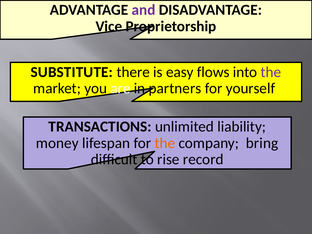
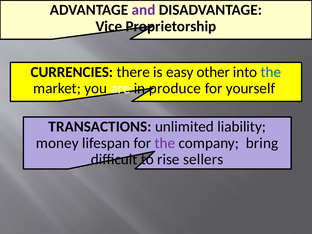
SUBSTITUTE: SUBSTITUTE -> CURRENCIES
flows: flows -> other
the at (271, 72) colour: purple -> blue
partners: partners -> produce
the at (165, 143) colour: orange -> purple
record: record -> sellers
